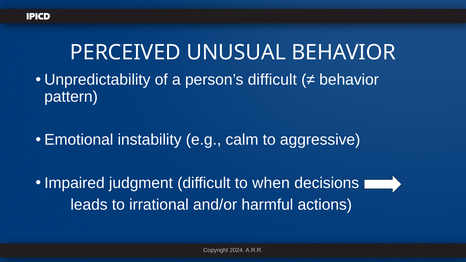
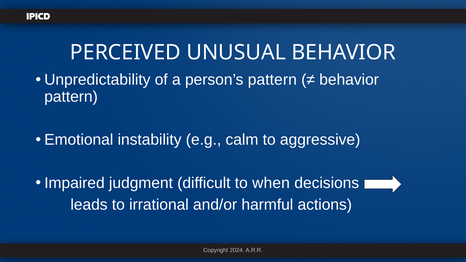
person’s difficult: difficult -> pattern
